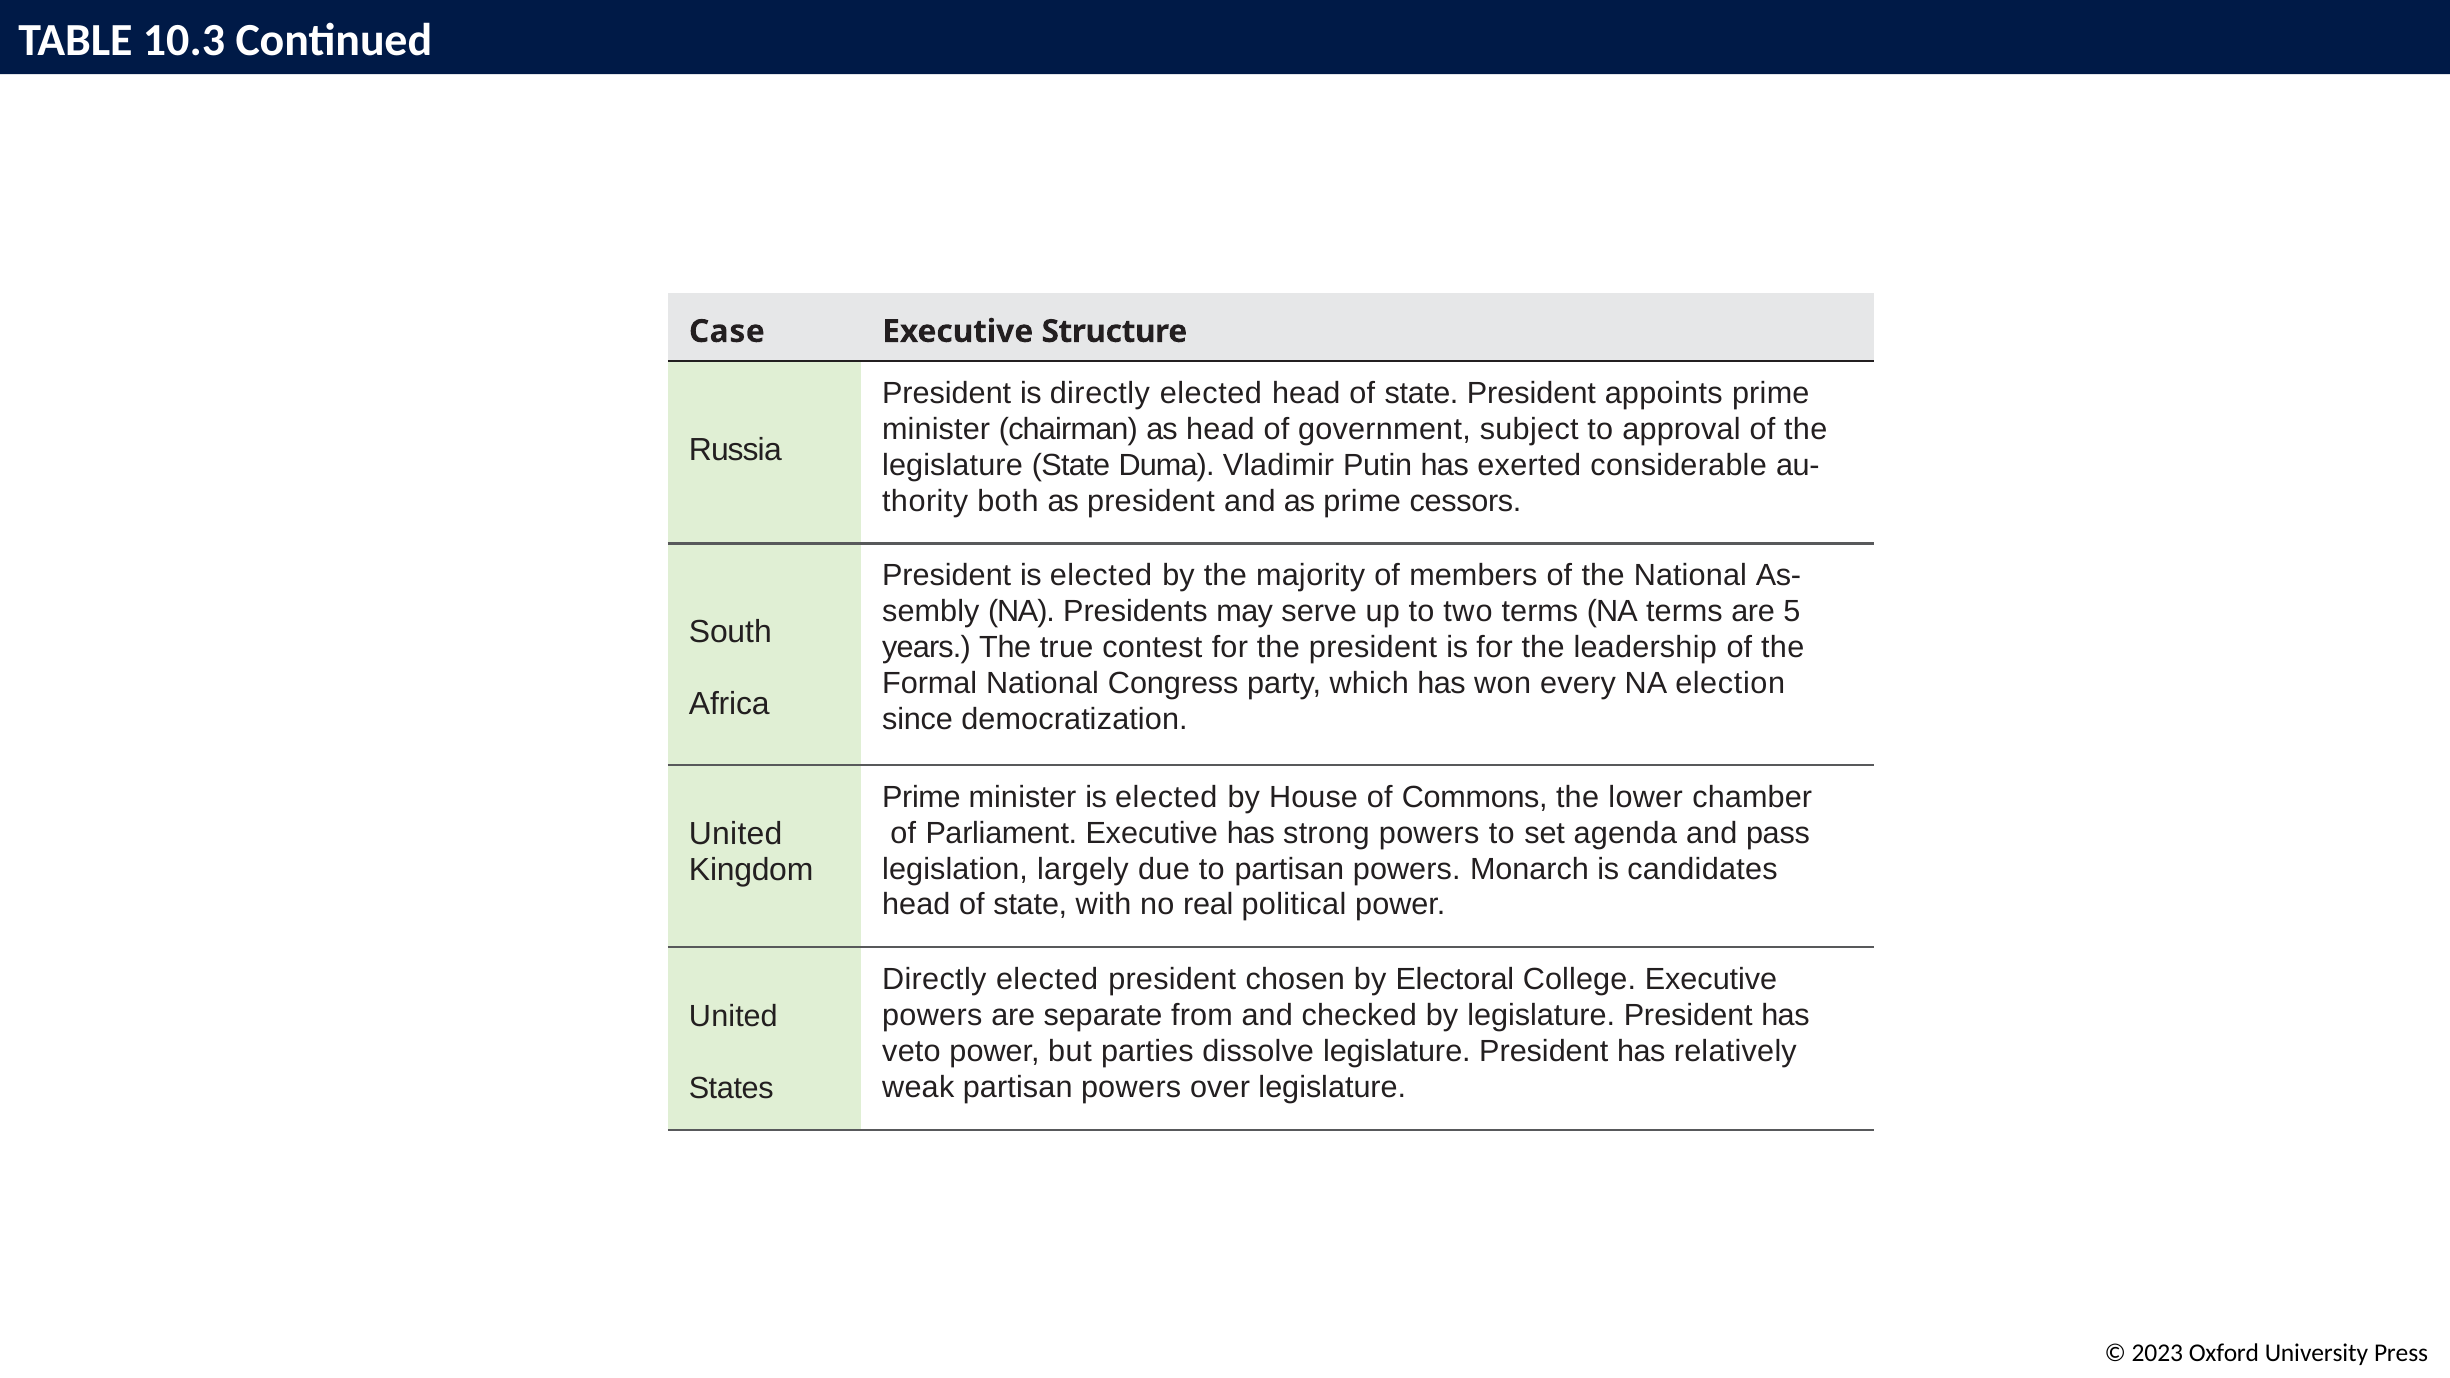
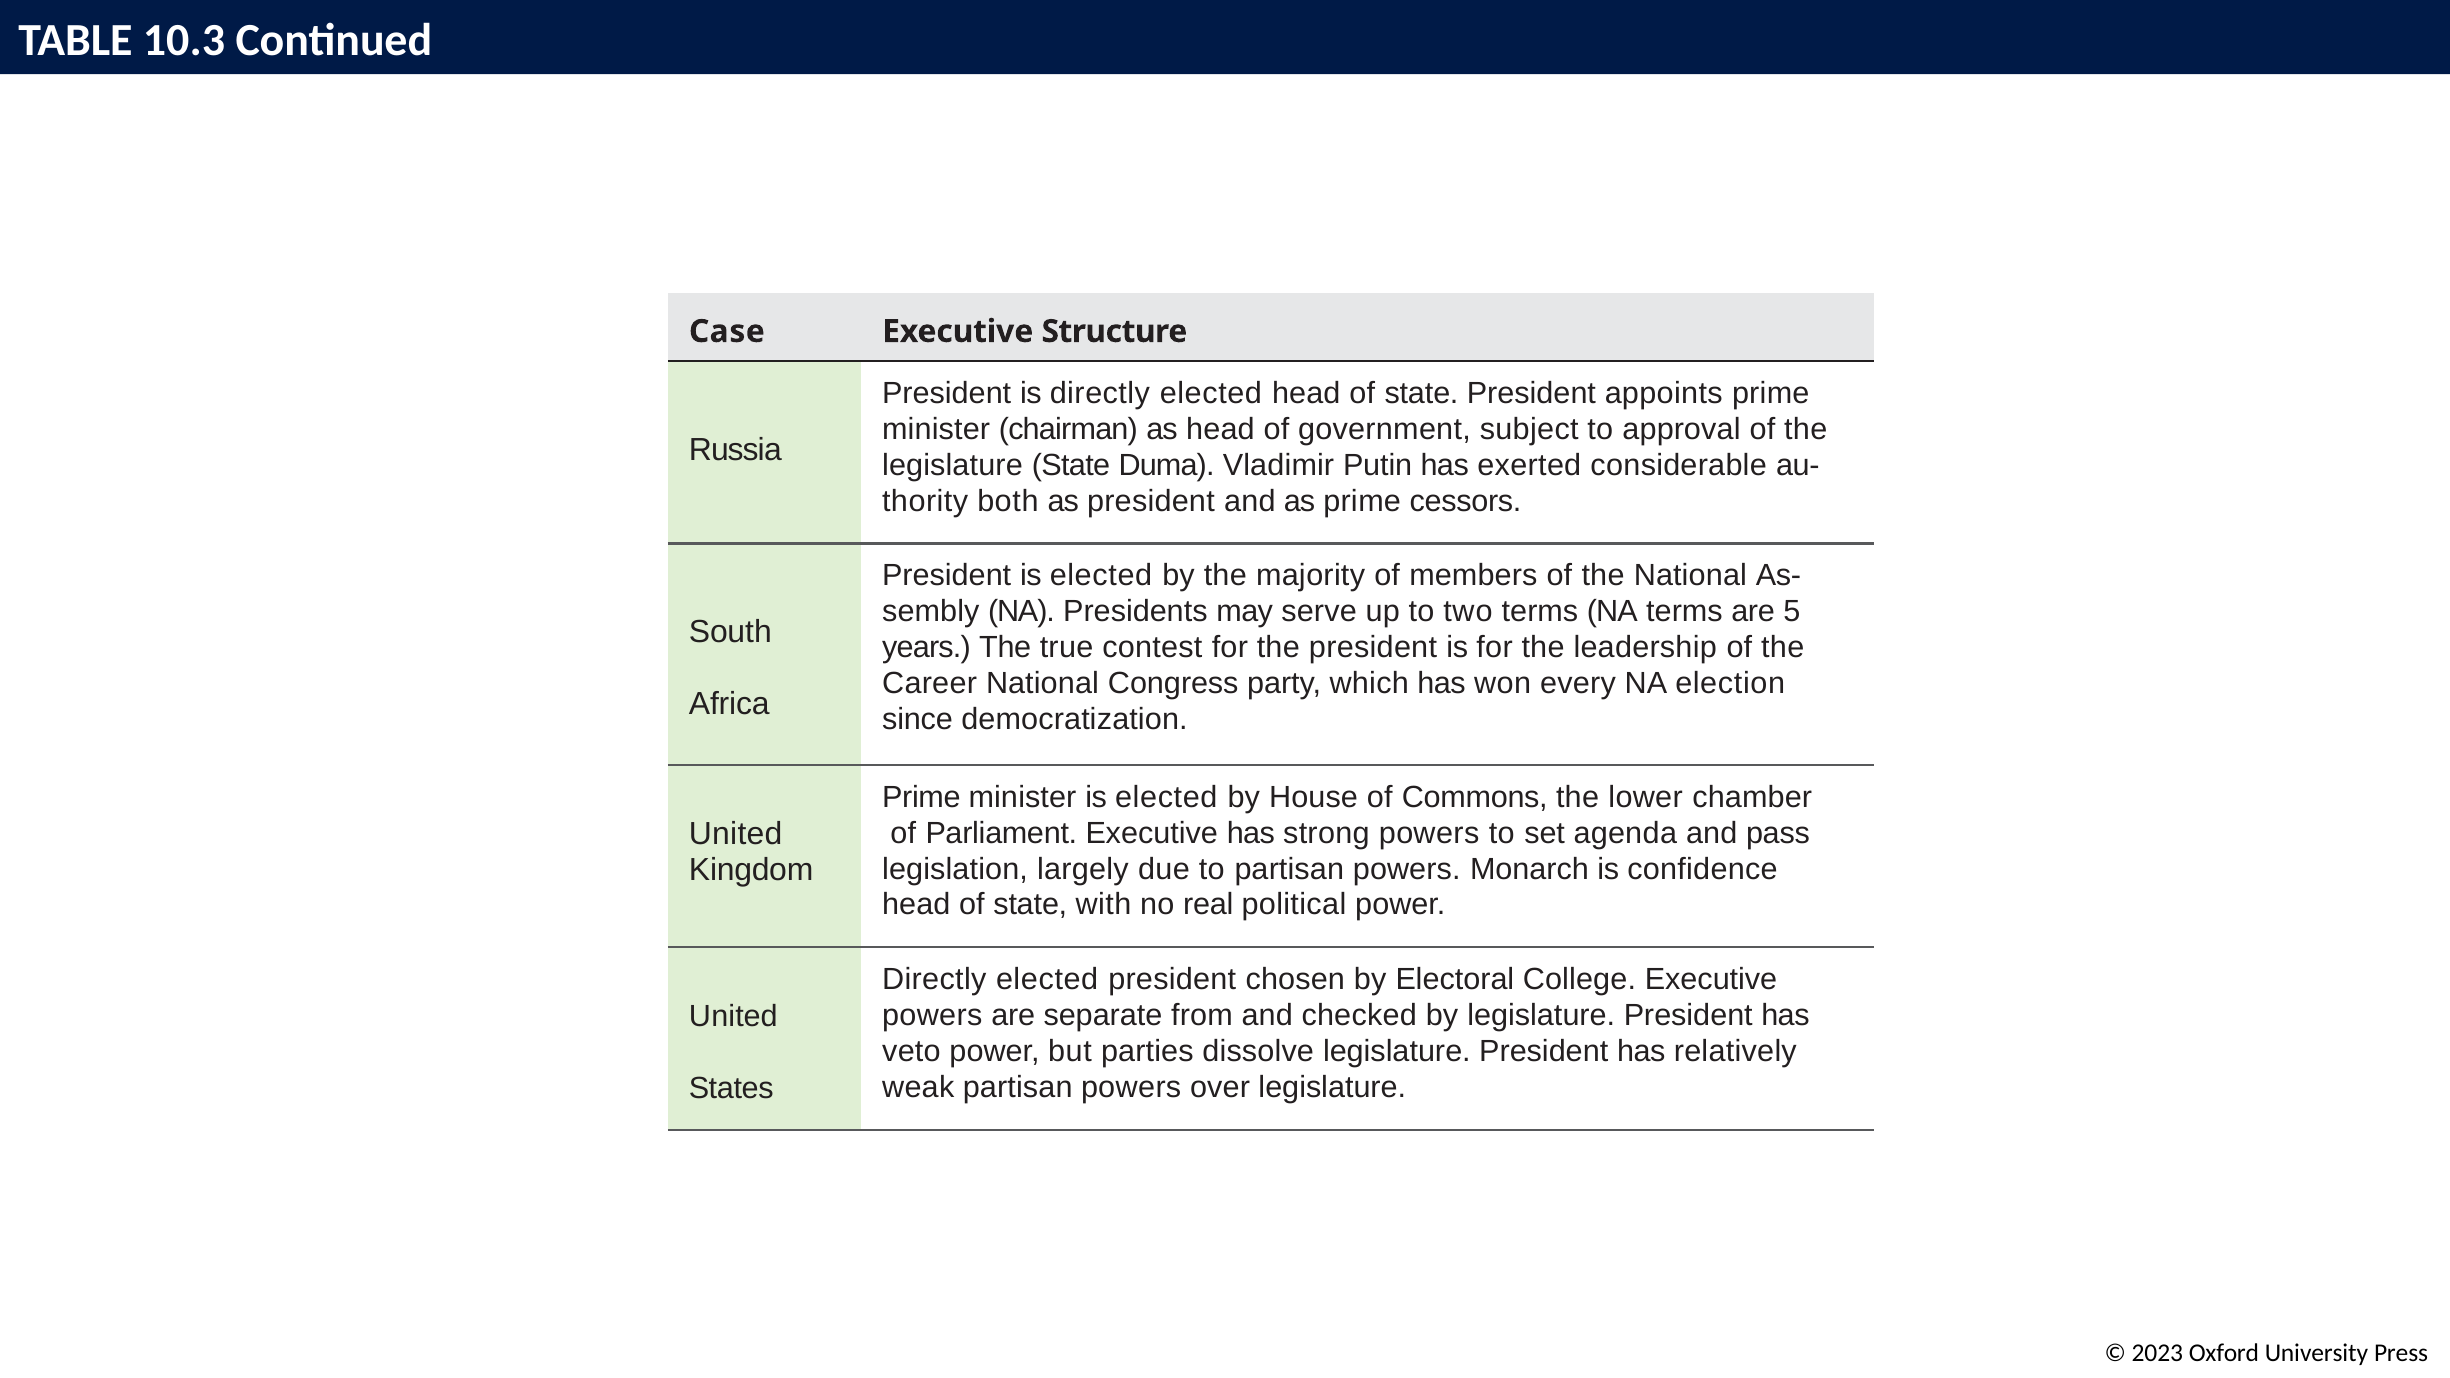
Formal: Formal -> Career
candidates: candidates -> confidence
